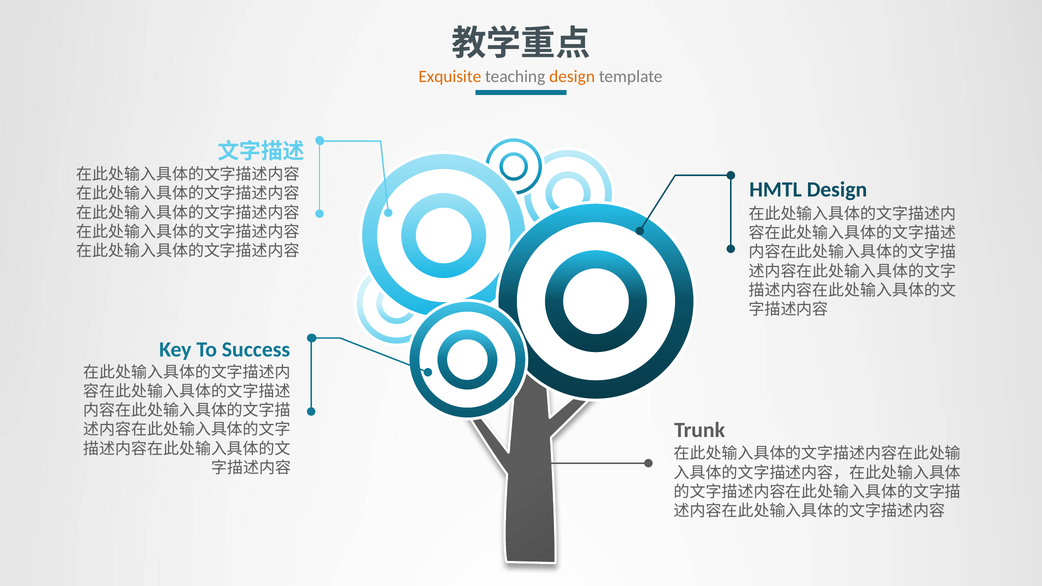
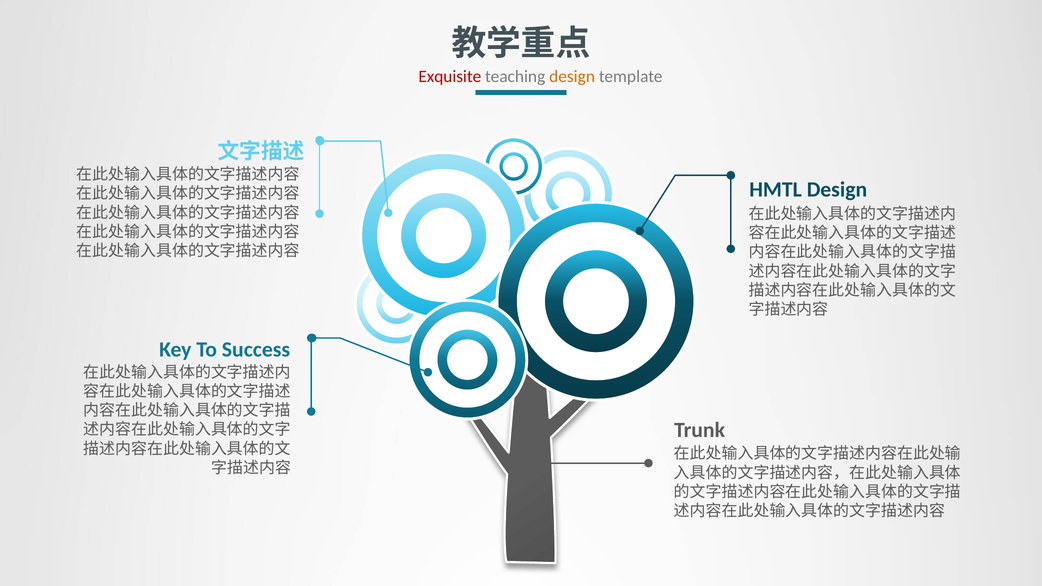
Exquisite colour: orange -> red
